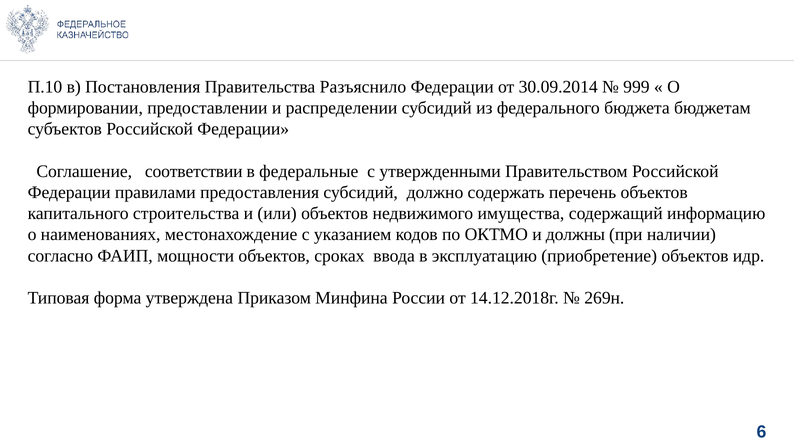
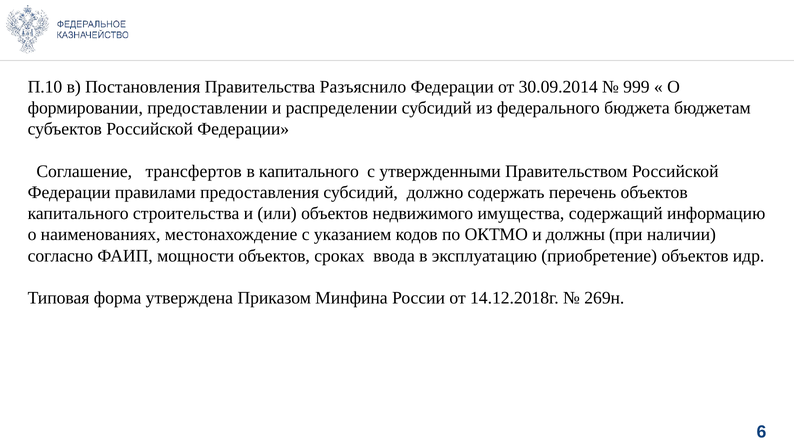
соответствии: соответствии -> трансфертов
в федеральные: федеральные -> капитального
